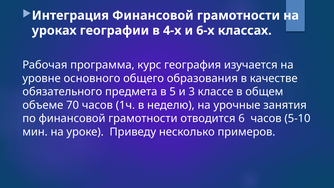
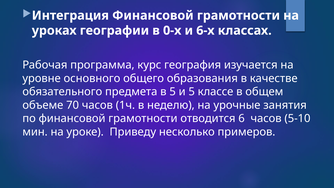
4-х: 4-х -> 0-х
и 3: 3 -> 5
